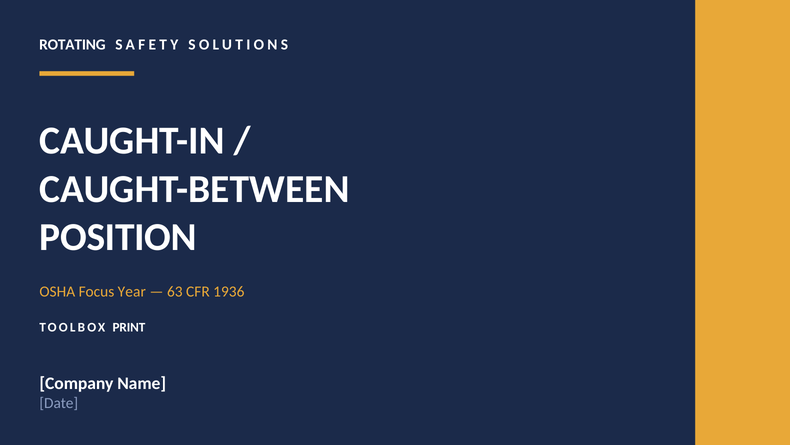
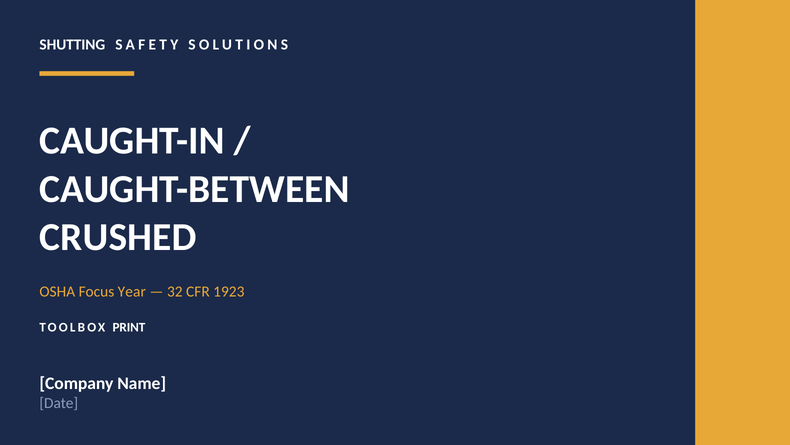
ROTATING: ROTATING -> SHUTTING
POSITION: POSITION -> CRUSHED
63: 63 -> 32
1936: 1936 -> 1923
